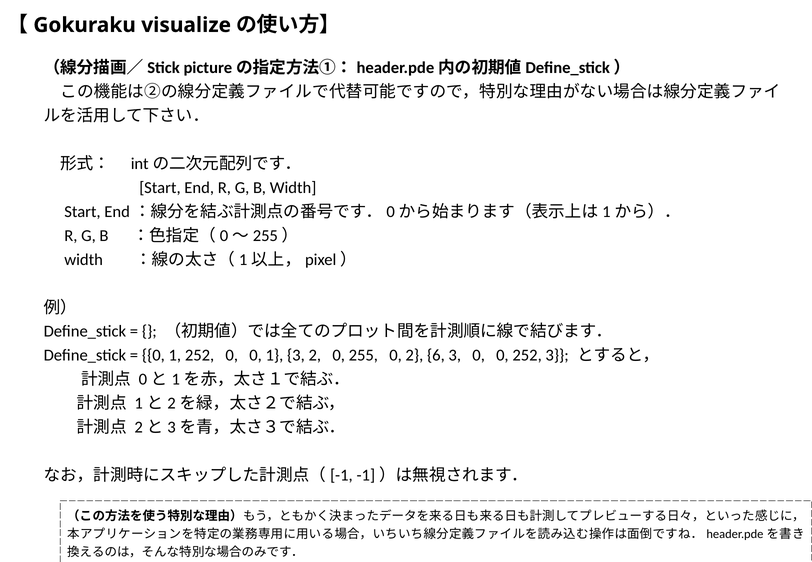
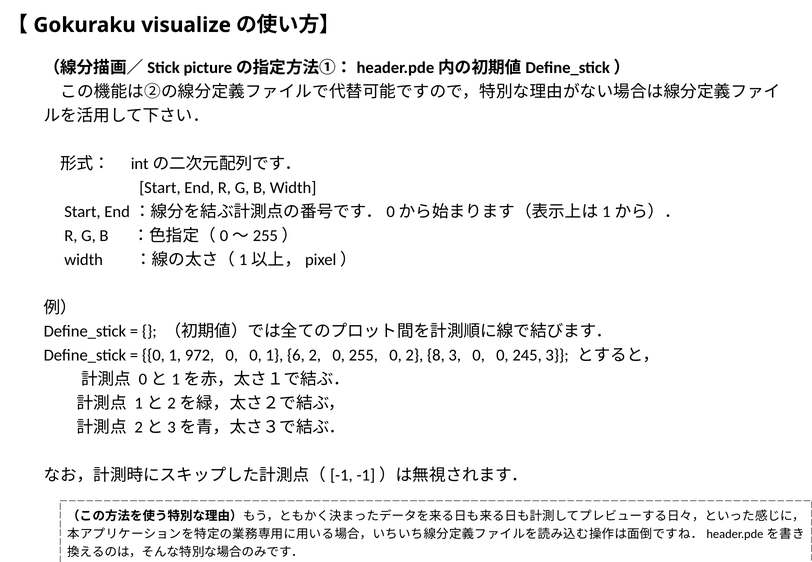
1 252: 252 -> 972
1 3: 3 -> 6
6: 6 -> 8
0 252: 252 -> 245
